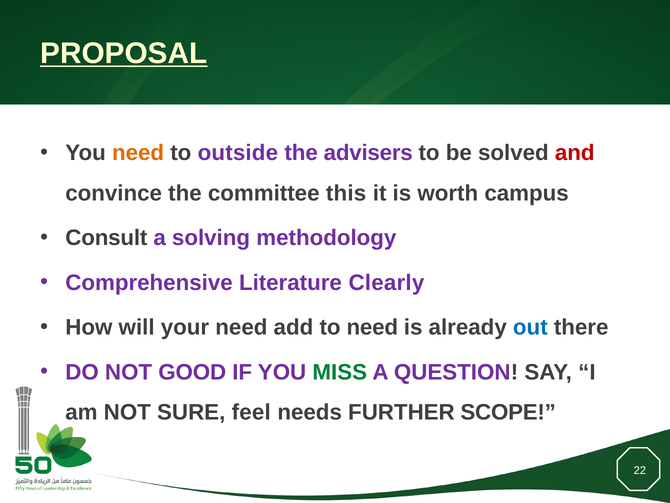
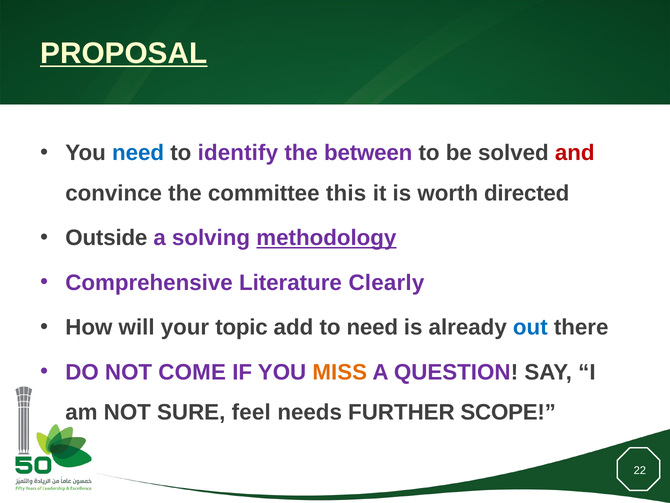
need at (138, 153) colour: orange -> blue
outside: outside -> identify
advisers: advisers -> between
campus: campus -> directed
Consult: Consult -> Outside
methodology underline: none -> present
your need: need -> topic
GOOD: GOOD -> COME
MISS colour: green -> orange
